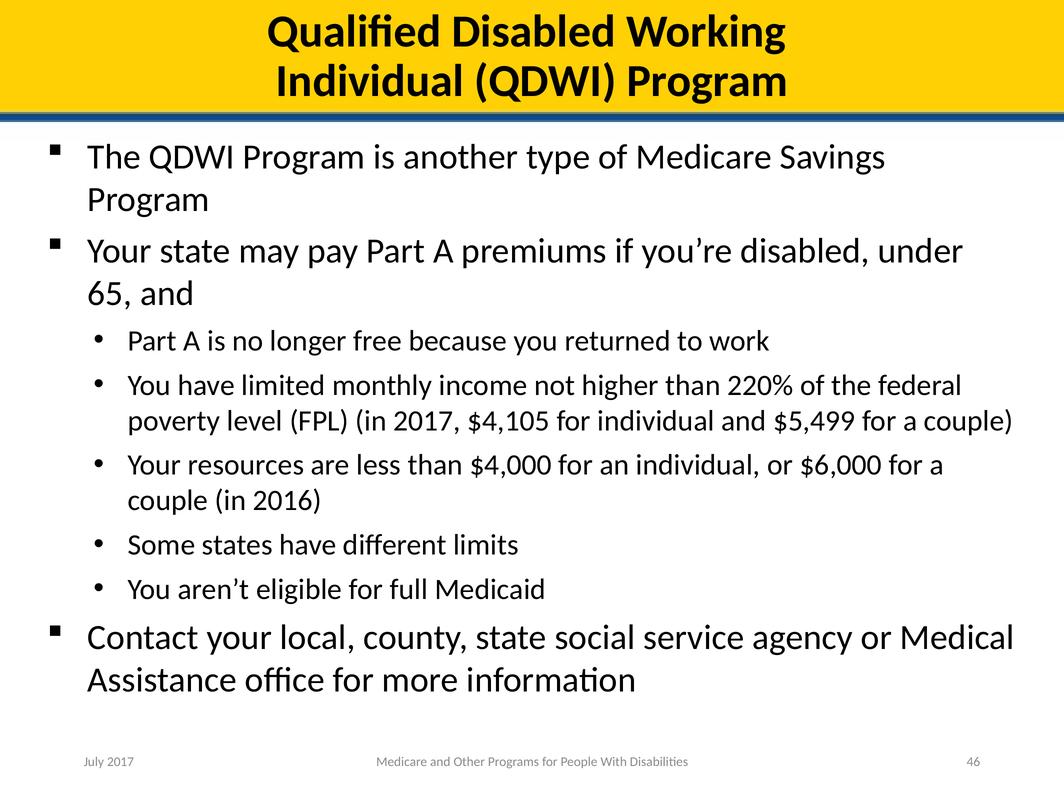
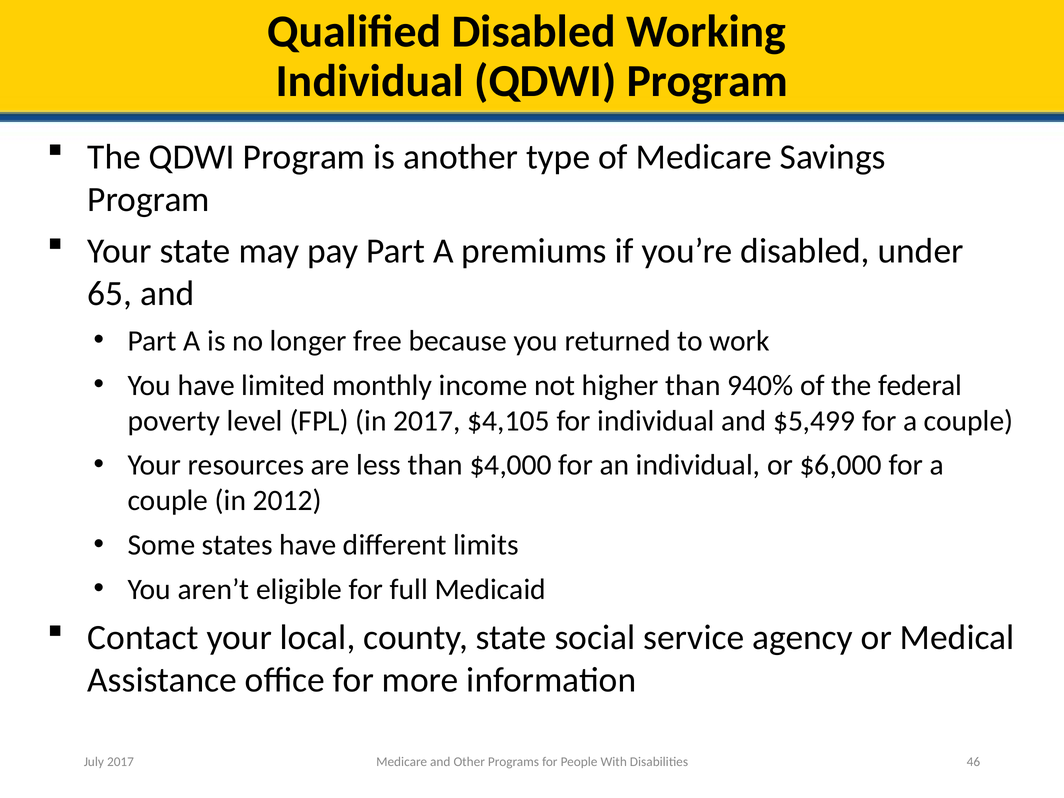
220%: 220% -> 940%
2016: 2016 -> 2012
